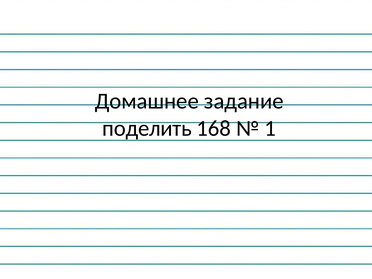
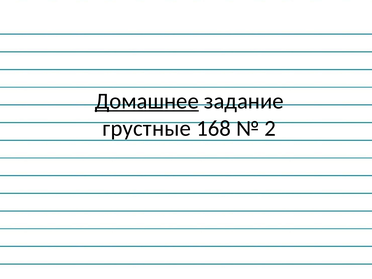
Домашнее underline: none -> present
поделить: поделить -> грустные
1: 1 -> 2
